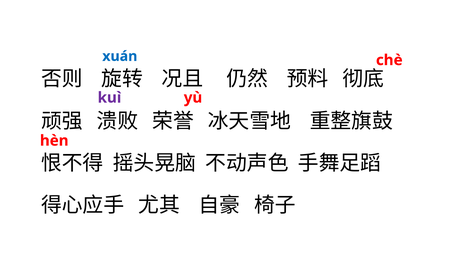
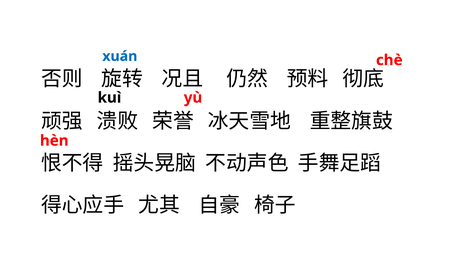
kuì colour: purple -> black
